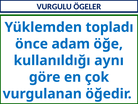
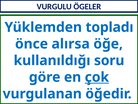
adam: adam -> alırsa
aynı: aynı -> soru
çok underline: none -> present
